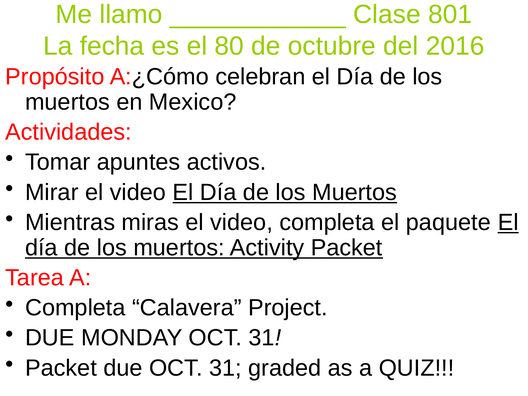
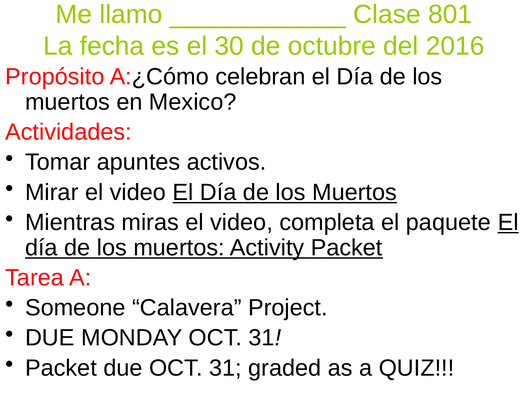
80: 80 -> 30
Completa at (75, 308): Completa -> Someone
